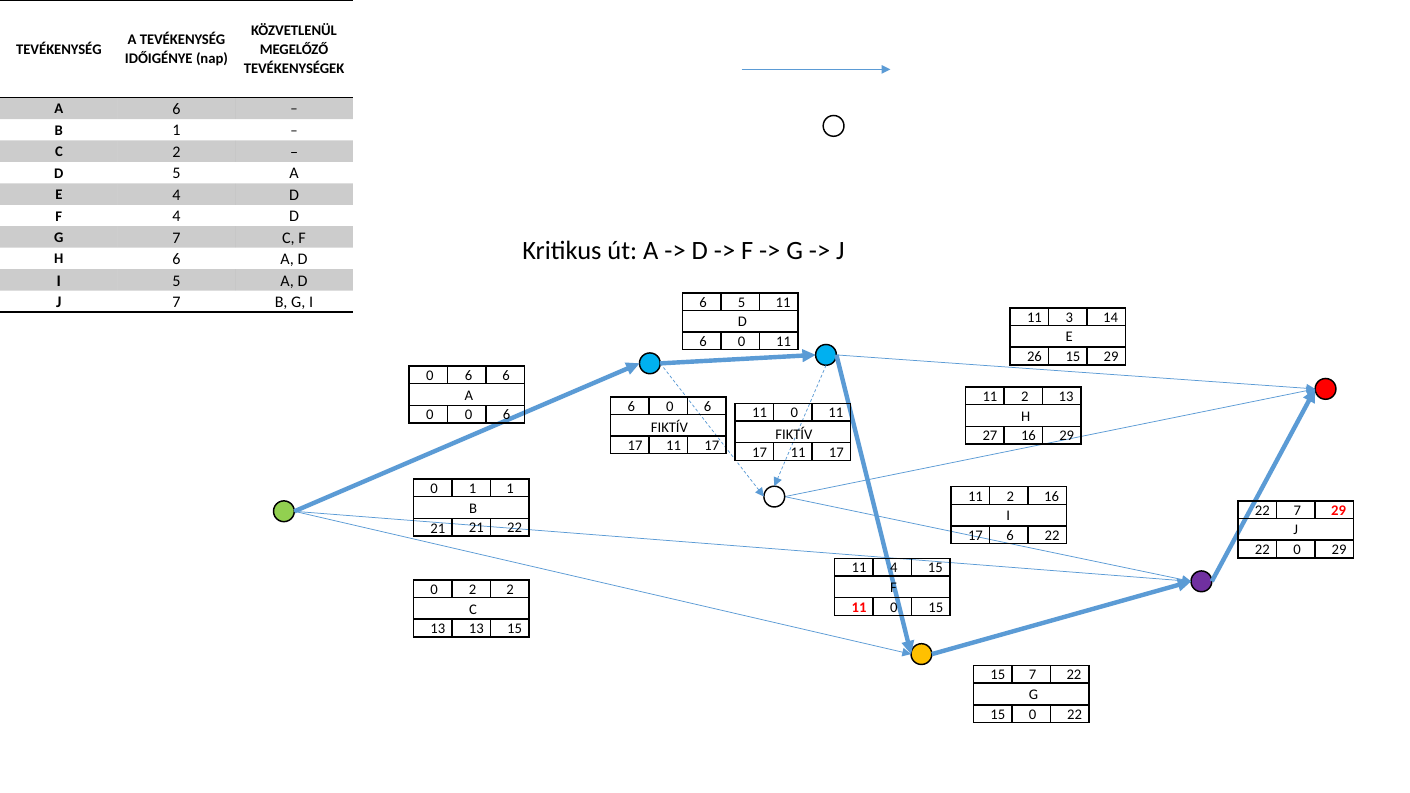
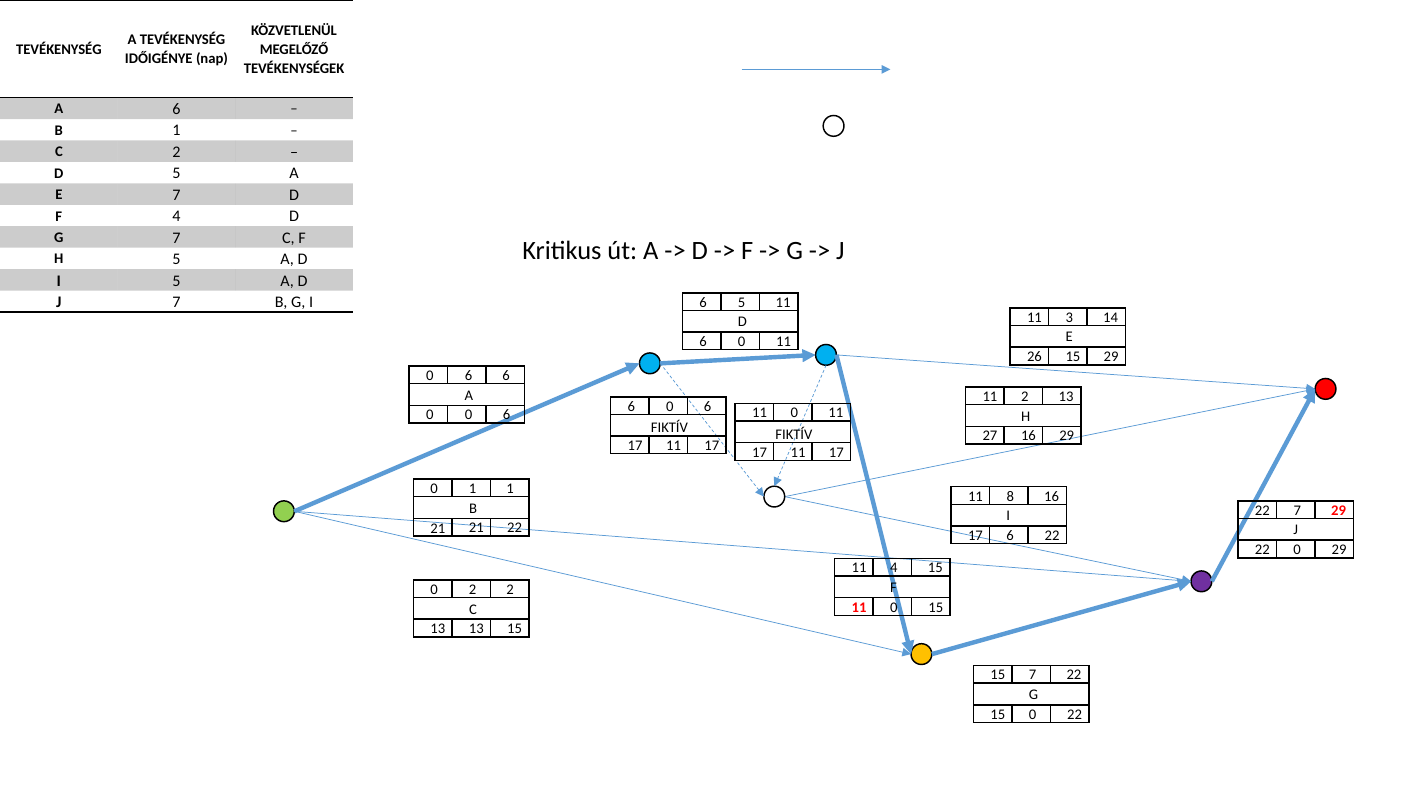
E 4: 4 -> 7
H 6: 6 -> 5
2 at (1010, 496): 2 -> 8
